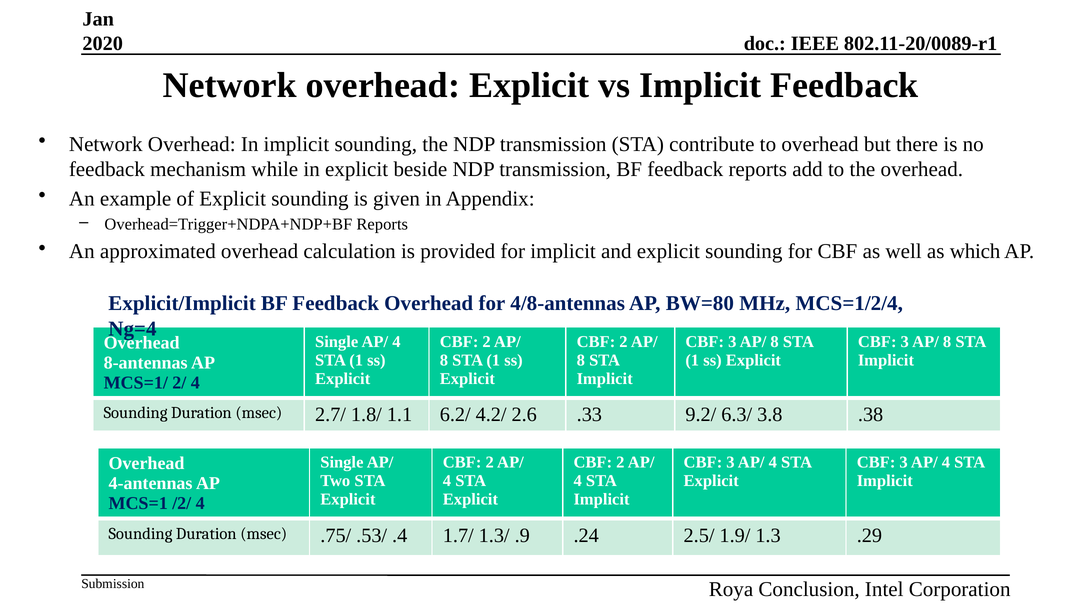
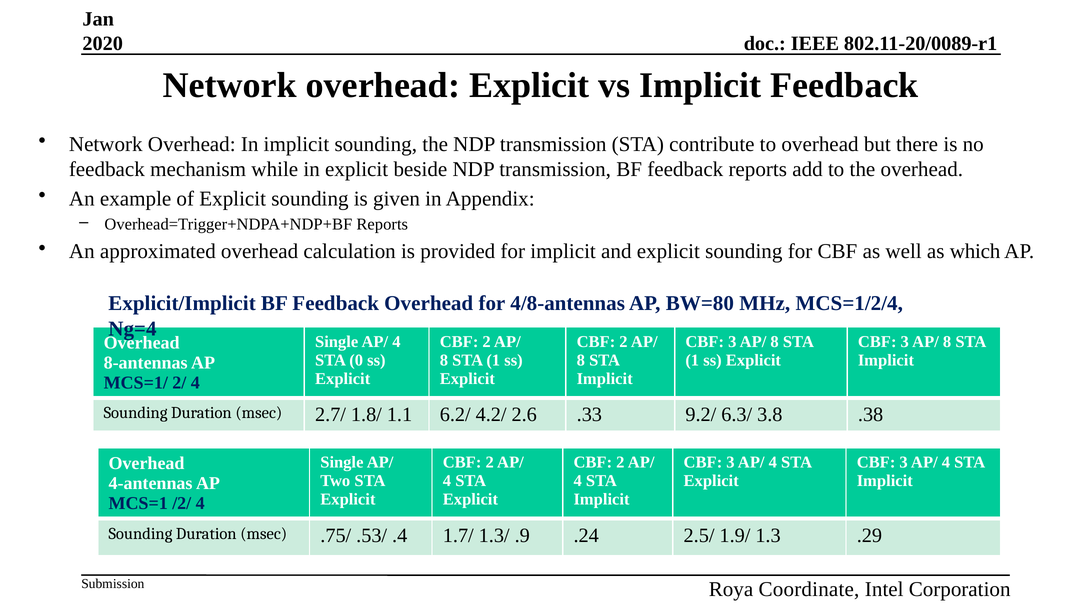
1 at (356, 360): 1 -> 0
Conclusion: Conclusion -> Coordinate
